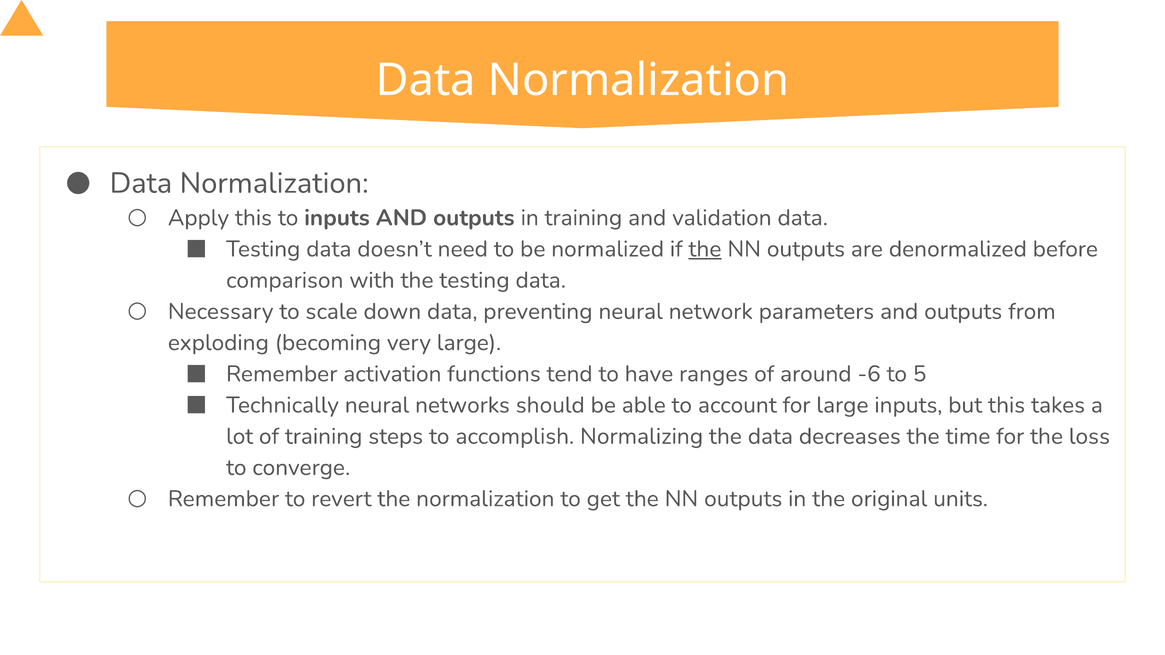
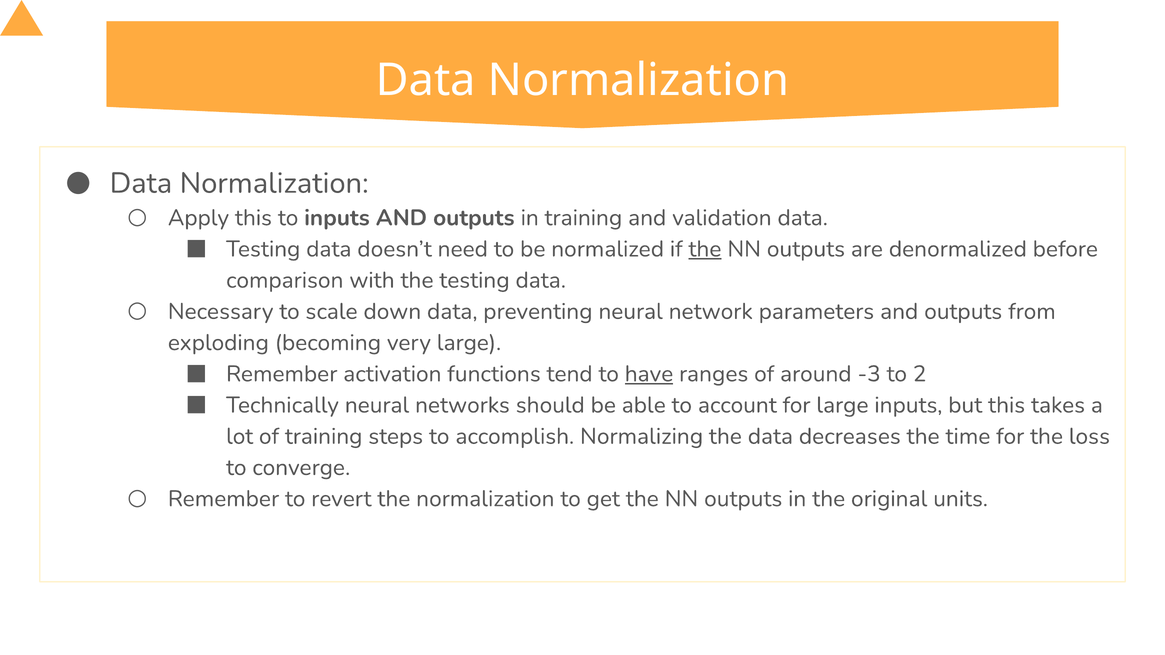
have underline: none -> present
-6: -6 -> -3
5: 5 -> 2
